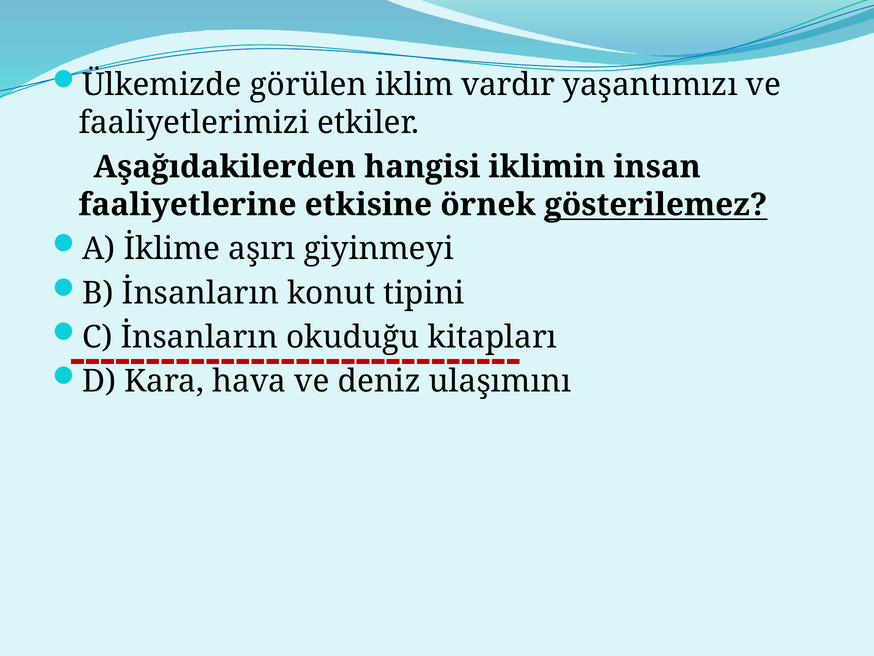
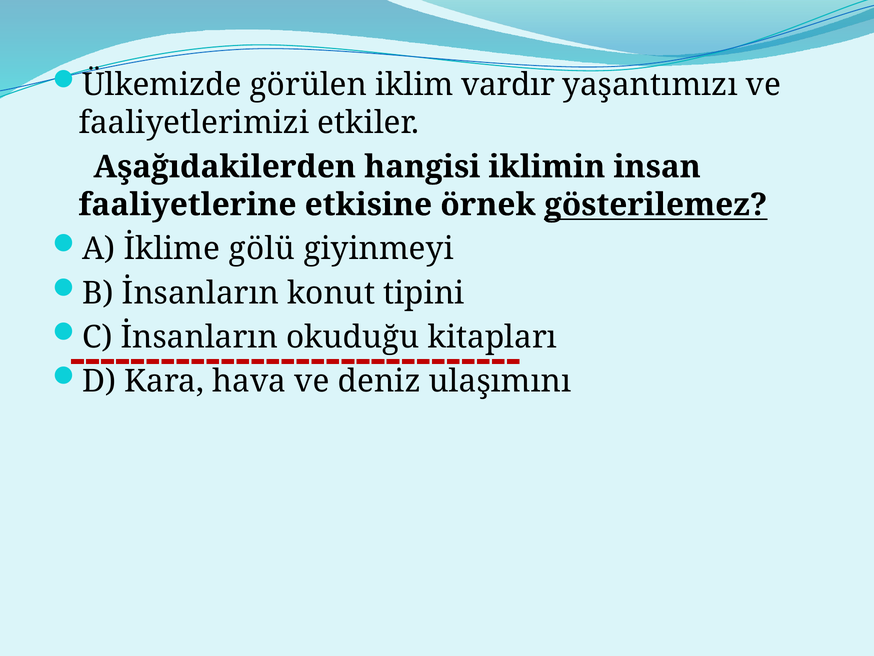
aşırı: aşırı -> gölü
